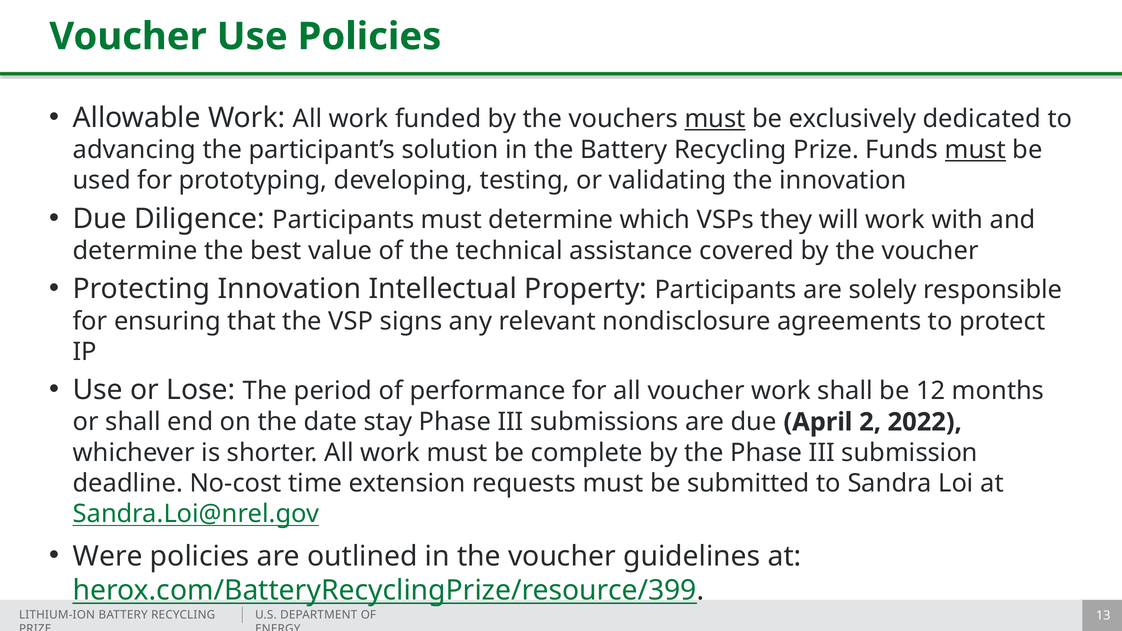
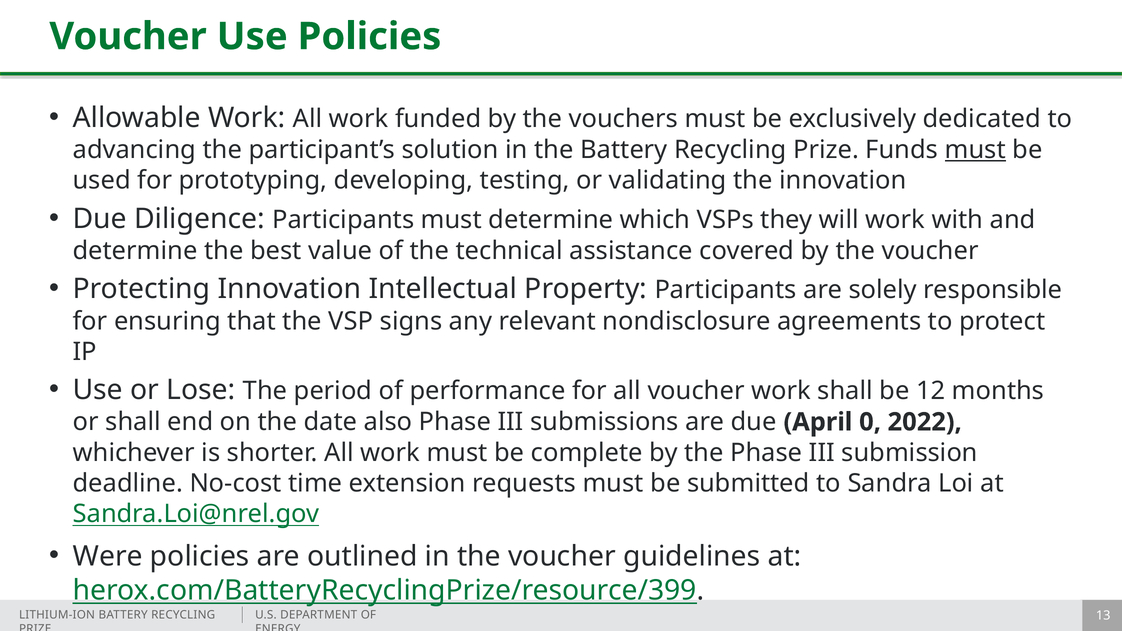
must at (715, 119) underline: present -> none
stay: stay -> also
2: 2 -> 0
